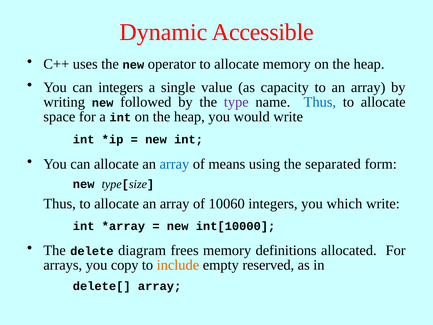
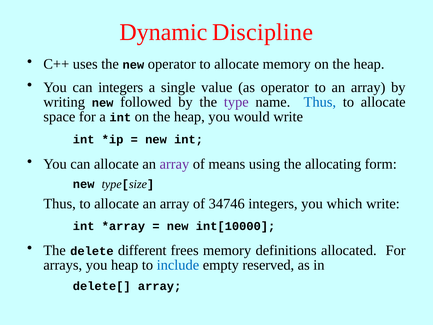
Accessible: Accessible -> Discipline
as capacity: capacity -> operator
array at (174, 164) colour: blue -> purple
separated: separated -> allocating
10060: 10060 -> 34746
diagram: diagram -> different
you copy: copy -> heap
include colour: orange -> blue
